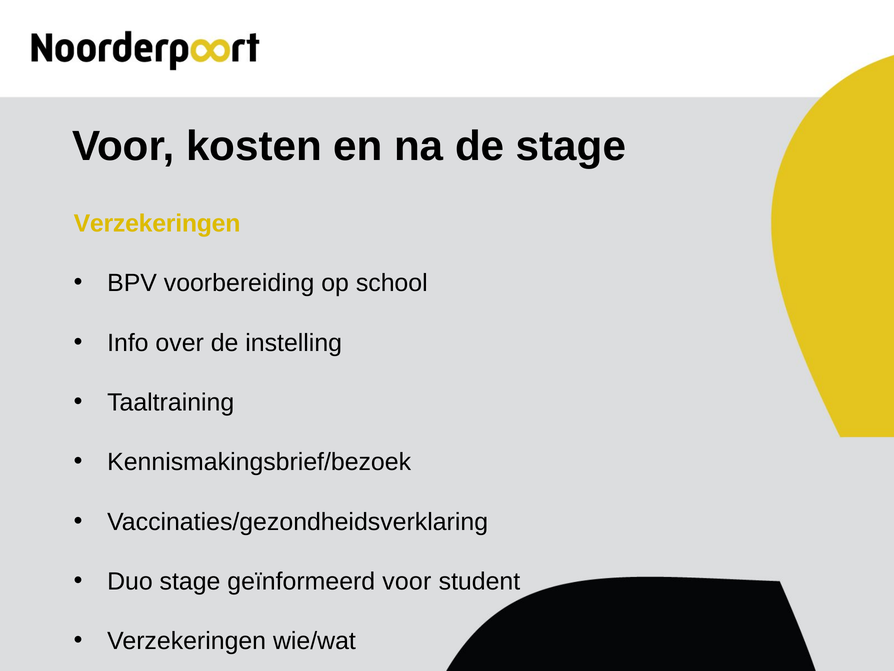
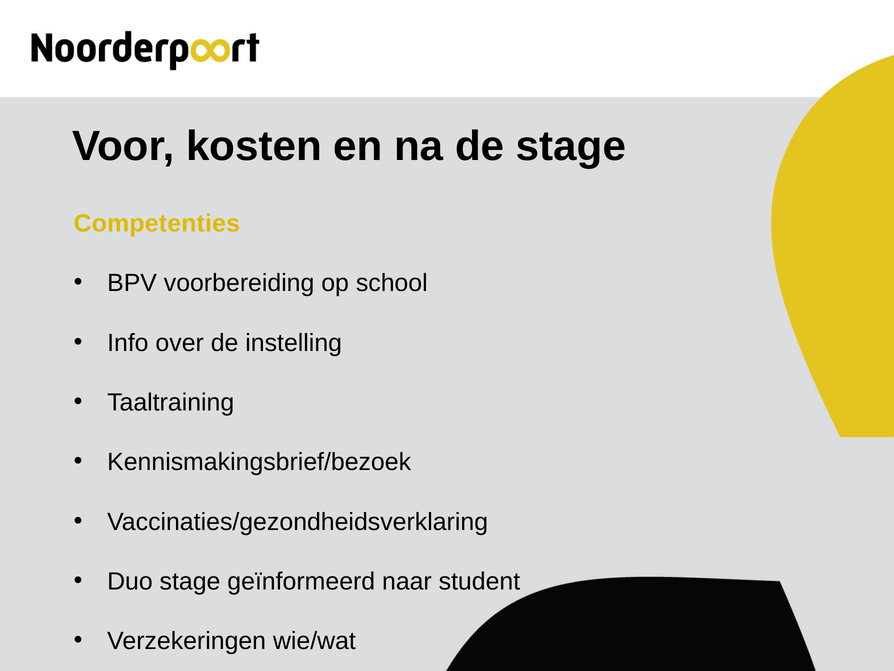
Verzekeringen at (157, 223): Verzekeringen -> Competenties
geïnformeerd voor: voor -> naar
